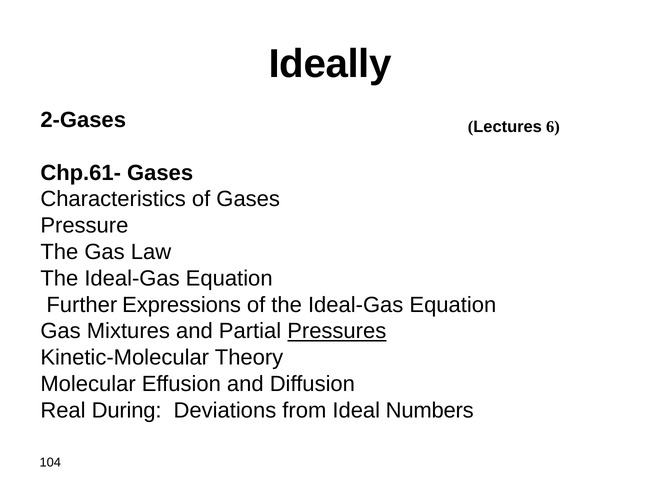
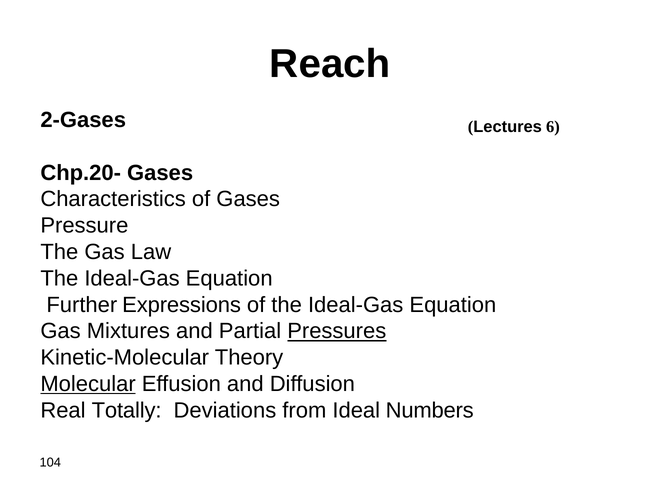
Ideally: Ideally -> Reach
Chp.61-: Chp.61- -> Chp.20-
Molecular underline: none -> present
During: During -> Totally
